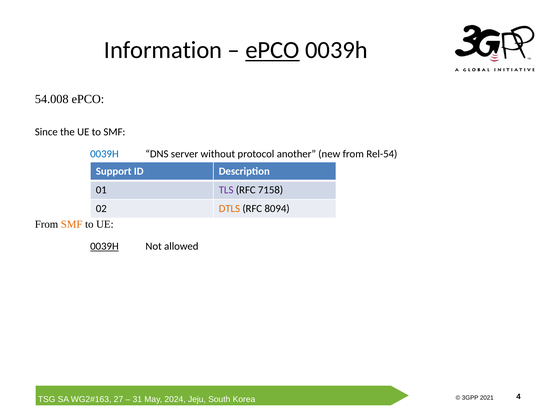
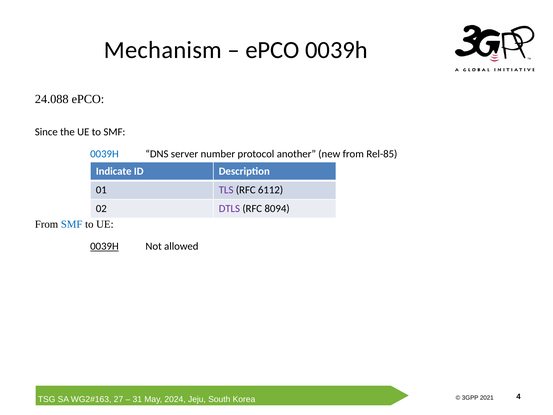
Information: Information -> Mechanism
ePCO at (273, 50) underline: present -> none
54.008: 54.008 -> 24.088
without: without -> number
Rel-54: Rel-54 -> Rel-85
Support: Support -> Indicate
7158: 7158 -> 6112
DTLS colour: orange -> purple
SMF at (72, 224) colour: orange -> blue
